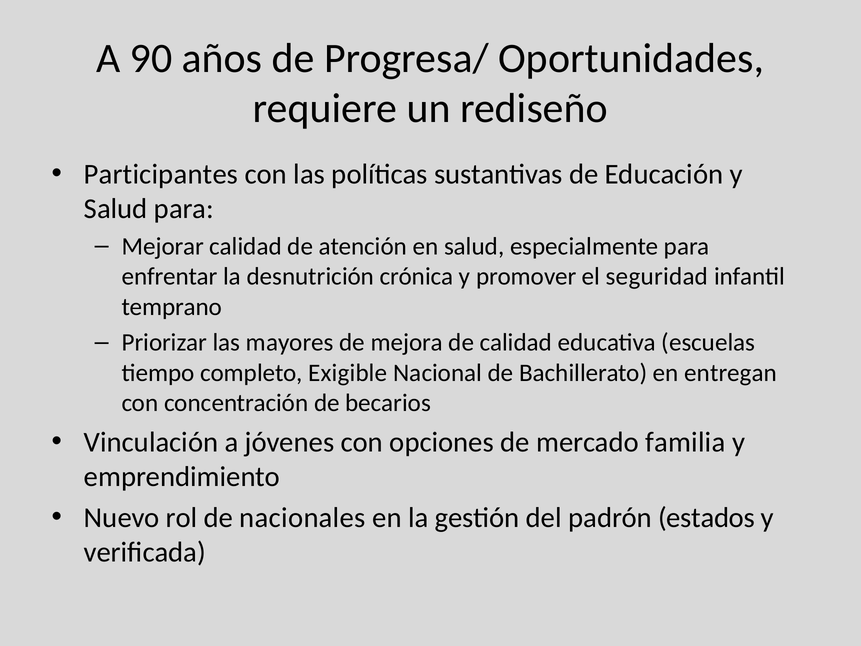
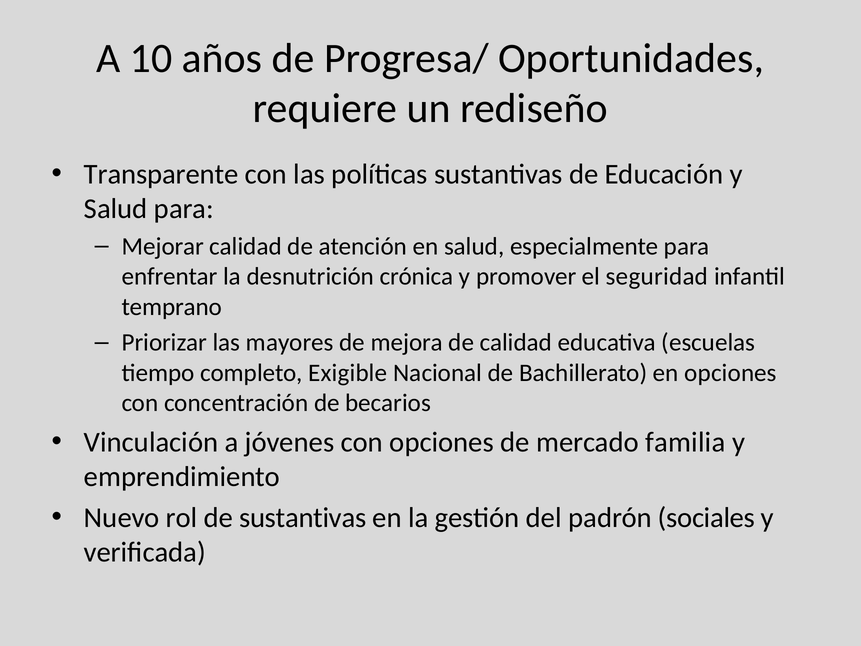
90: 90 -> 10
Participantes: Participantes -> Transparente
en entregan: entregan -> opciones
de nacionales: nacionales -> sustantivas
estados: estados -> sociales
